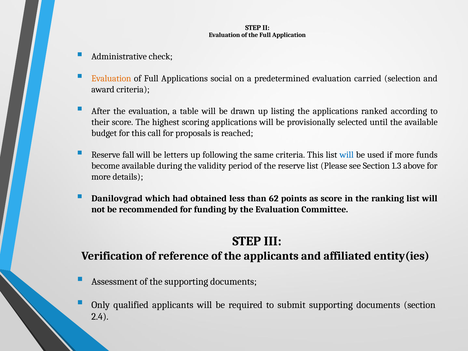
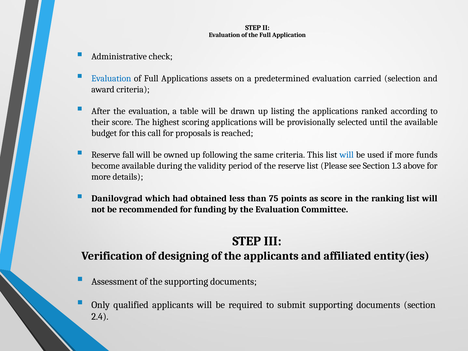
Evaluation at (111, 78) colour: orange -> blue
social: social -> assets
letters: letters -> owned
62: 62 -> 75
reference: reference -> designing
